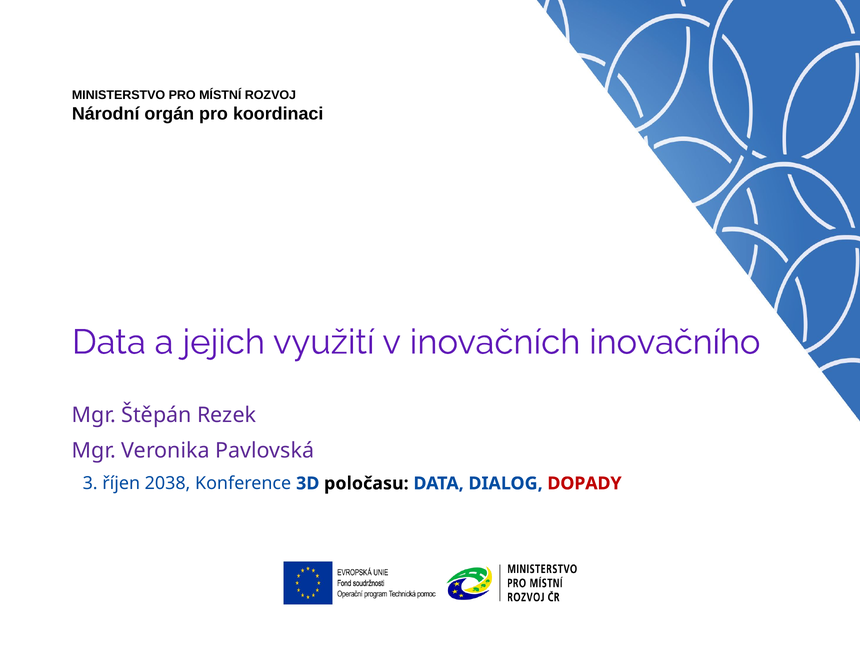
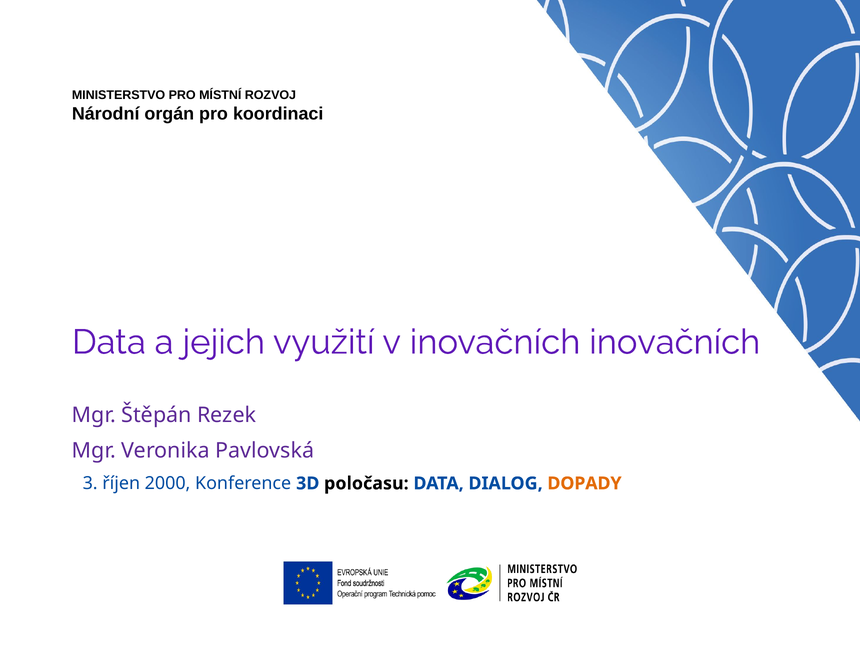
inovačních inovačního: inovačního -> inovačních
2038: 2038 -> 2000
DOPADY colour: red -> orange
